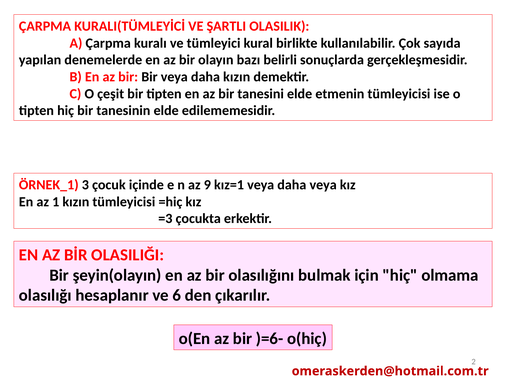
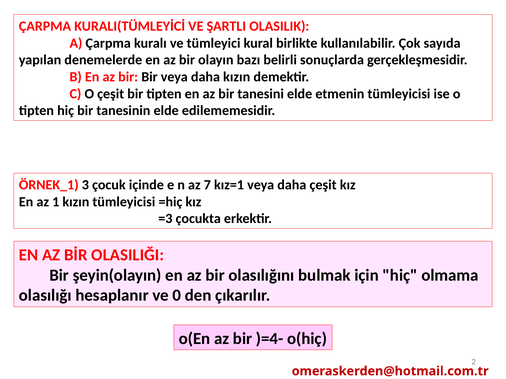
9: 9 -> 7
daha veya: veya -> çeşit
6: 6 -> 0
)=6-: )=6- -> )=4-
